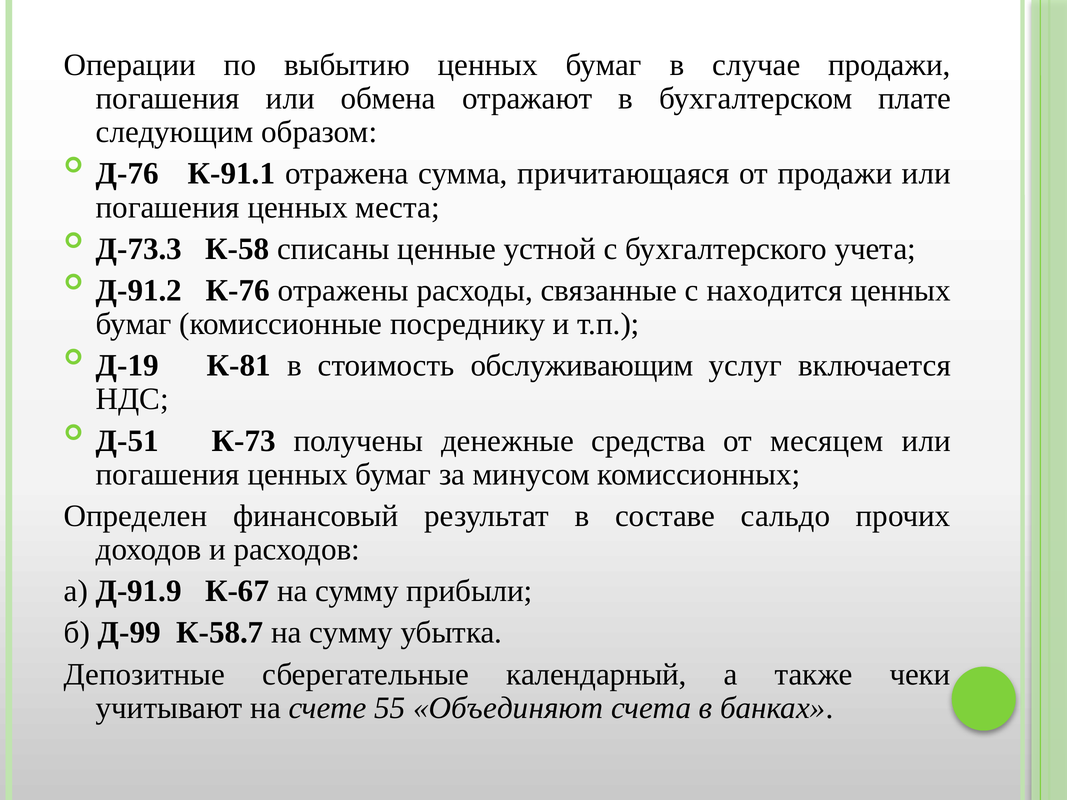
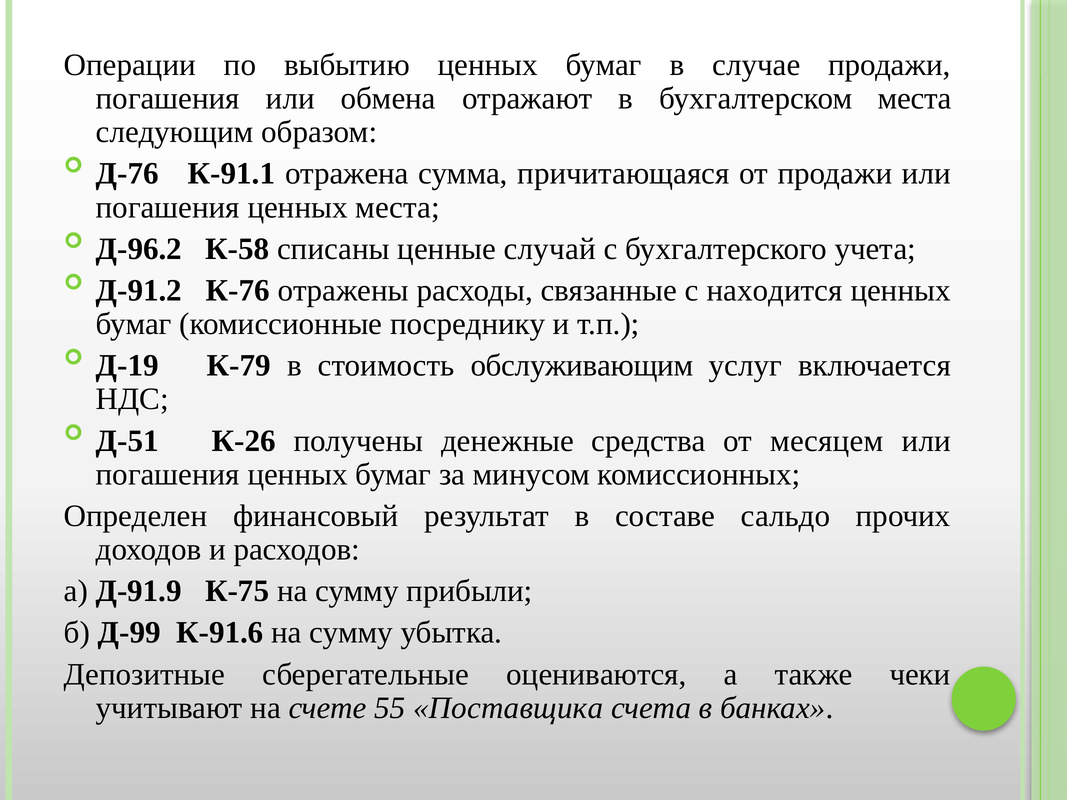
бухгалтерском плате: плате -> места
Д-73.3: Д-73.3 -> Д-96.2
устной: устной -> случай
К-81: К-81 -> К-79
К-73: К-73 -> К-26
К-67: К-67 -> К-75
К-58.7: К-58.7 -> К-91.6
календарный: календарный -> оцениваются
Объединяют: Объединяют -> Поставщика
